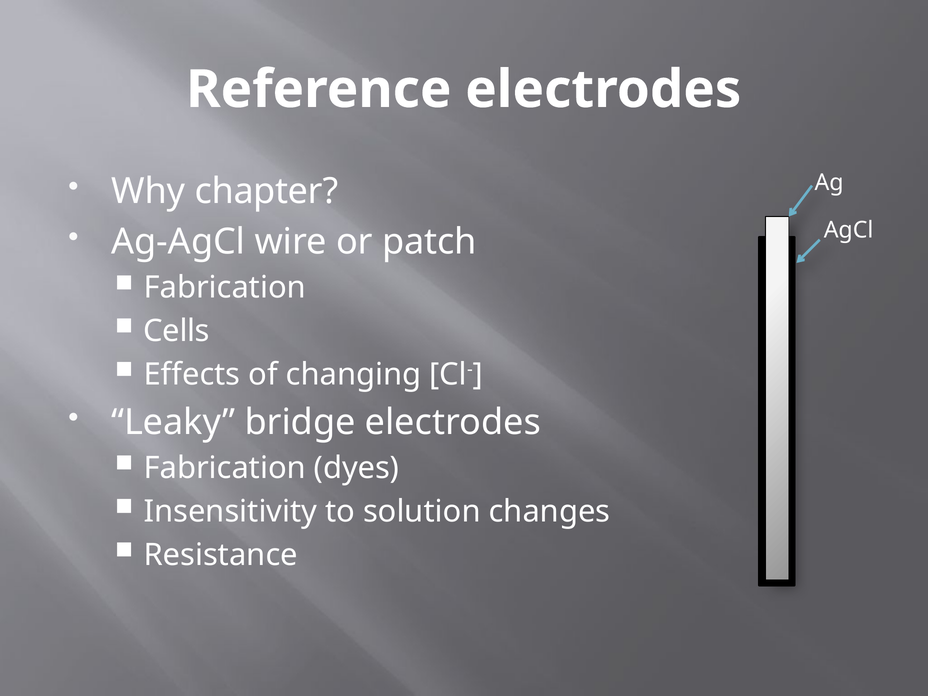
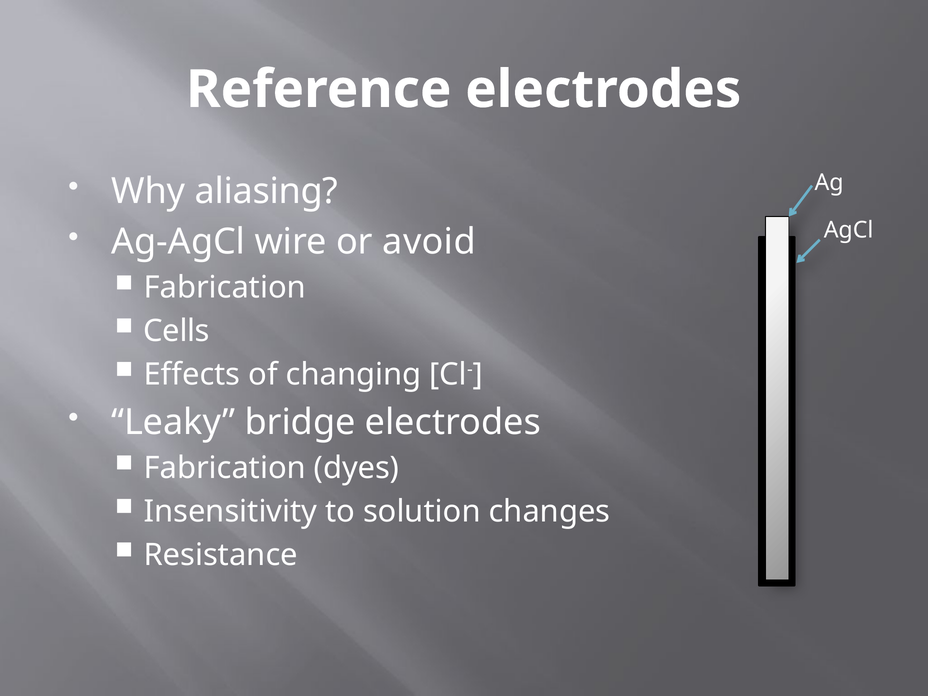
chapter: chapter -> aliasing
patch: patch -> avoid
